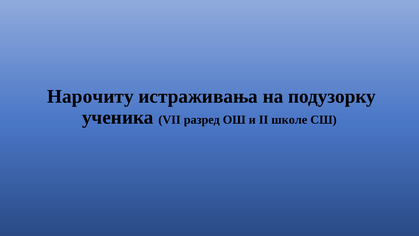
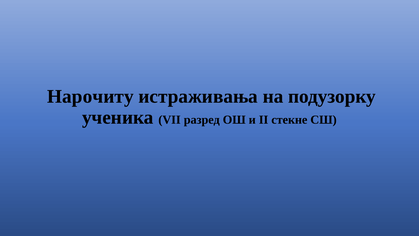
школе: школе -> стекне
